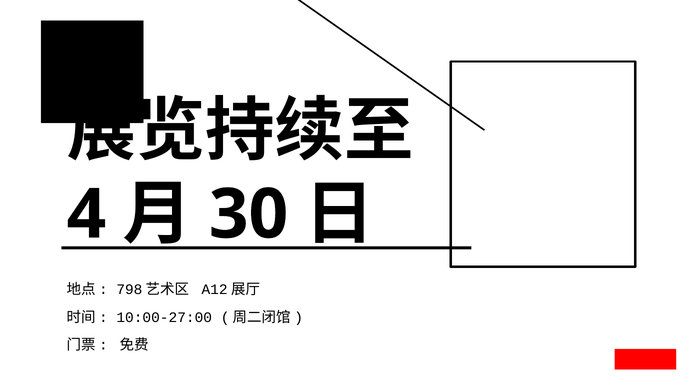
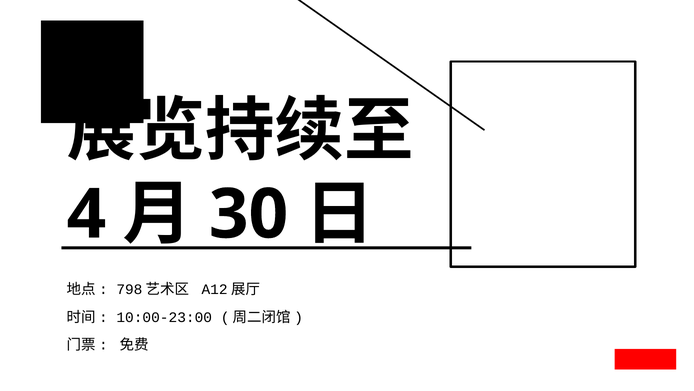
10:00-27:00: 10:00-27:00 -> 10:00-23:00
